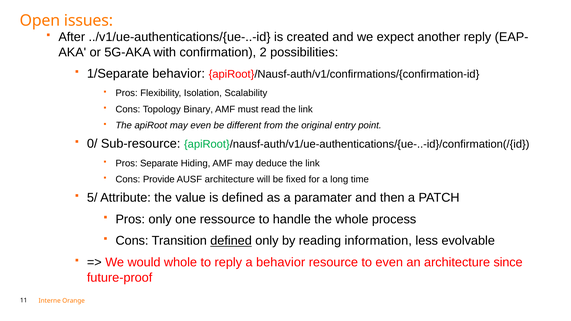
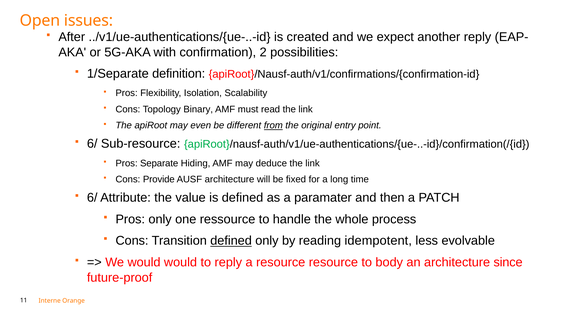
1/Separate behavior: behavior -> definition
from underline: none -> present
0/ at (92, 144): 0/ -> 6/
5/ at (92, 198): 5/ -> 6/
information: information -> idempotent
would whole: whole -> would
a behavior: behavior -> resource
to even: even -> body
